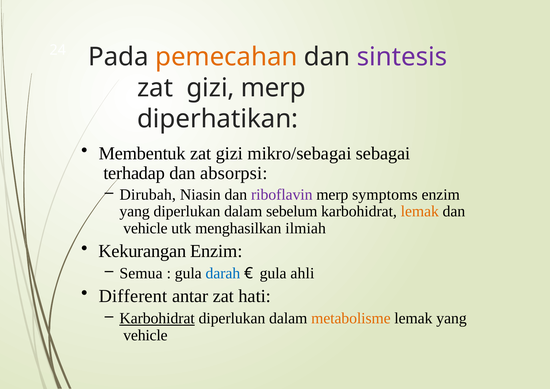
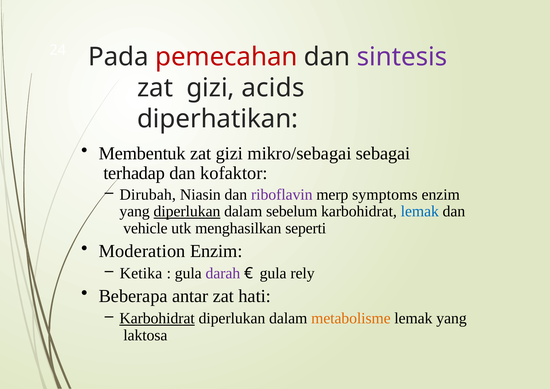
pemecahan colour: orange -> red
gizi merp: merp -> acids
absorpsi: absorpsi -> kofaktor
diperlukan at (187, 211) underline: none -> present
lemak at (420, 211) colour: orange -> blue
ilmiah: ilmiah -> seperti
Kekurangan: Kekurangan -> Moderation
Semua: Semua -> Ketika
darah colour: blue -> purple
ahli: ahli -> rely
Different: Different -> Beberapa
vehicle at (145, 335): vehicle -> laktosa
